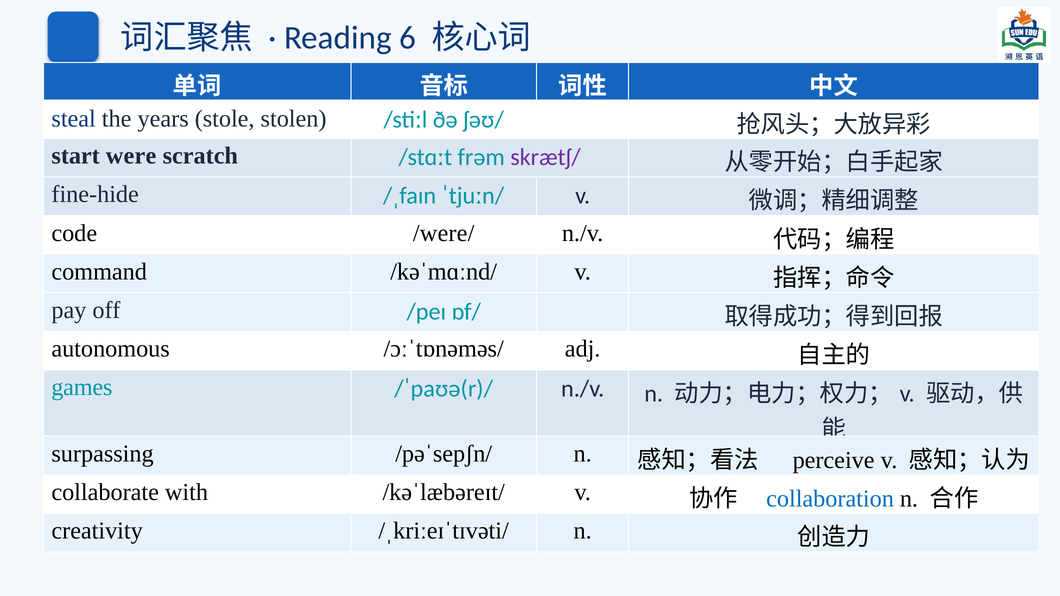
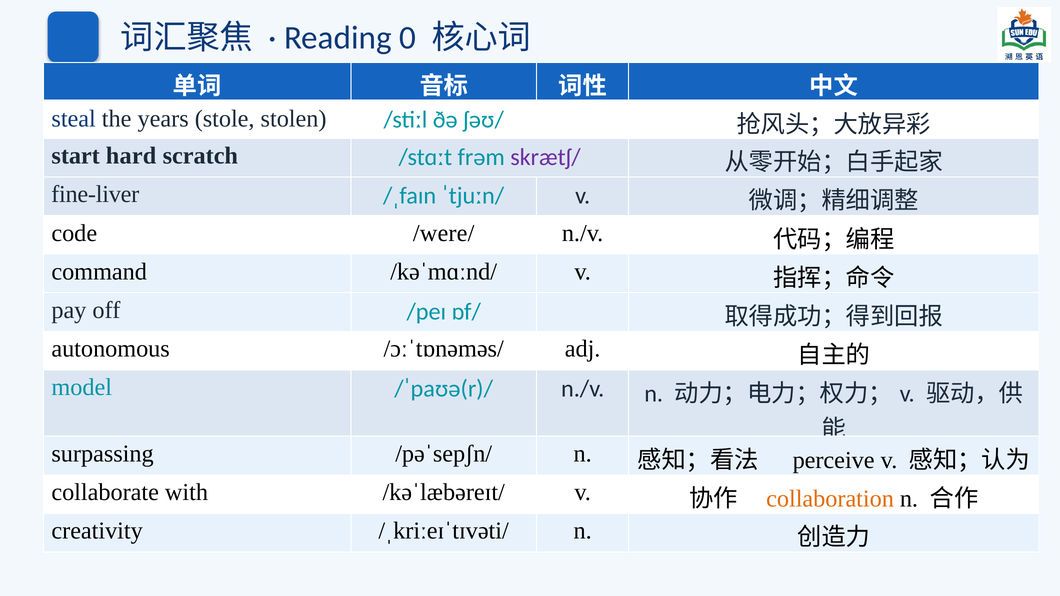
6: 6 -> 0
were: were -> hard
fine-hide: fine-hide -> fine-liver
games: games -> model
collaboration colour: blue -> orange
